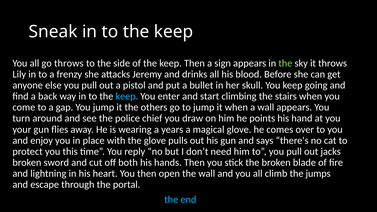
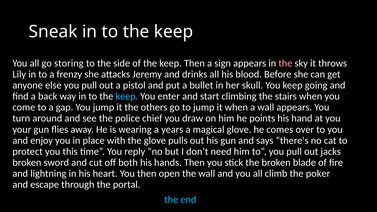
go throws: throws -> storing
the at (285, 63) colour: light green -> pink
jumps: jumps -> poker
